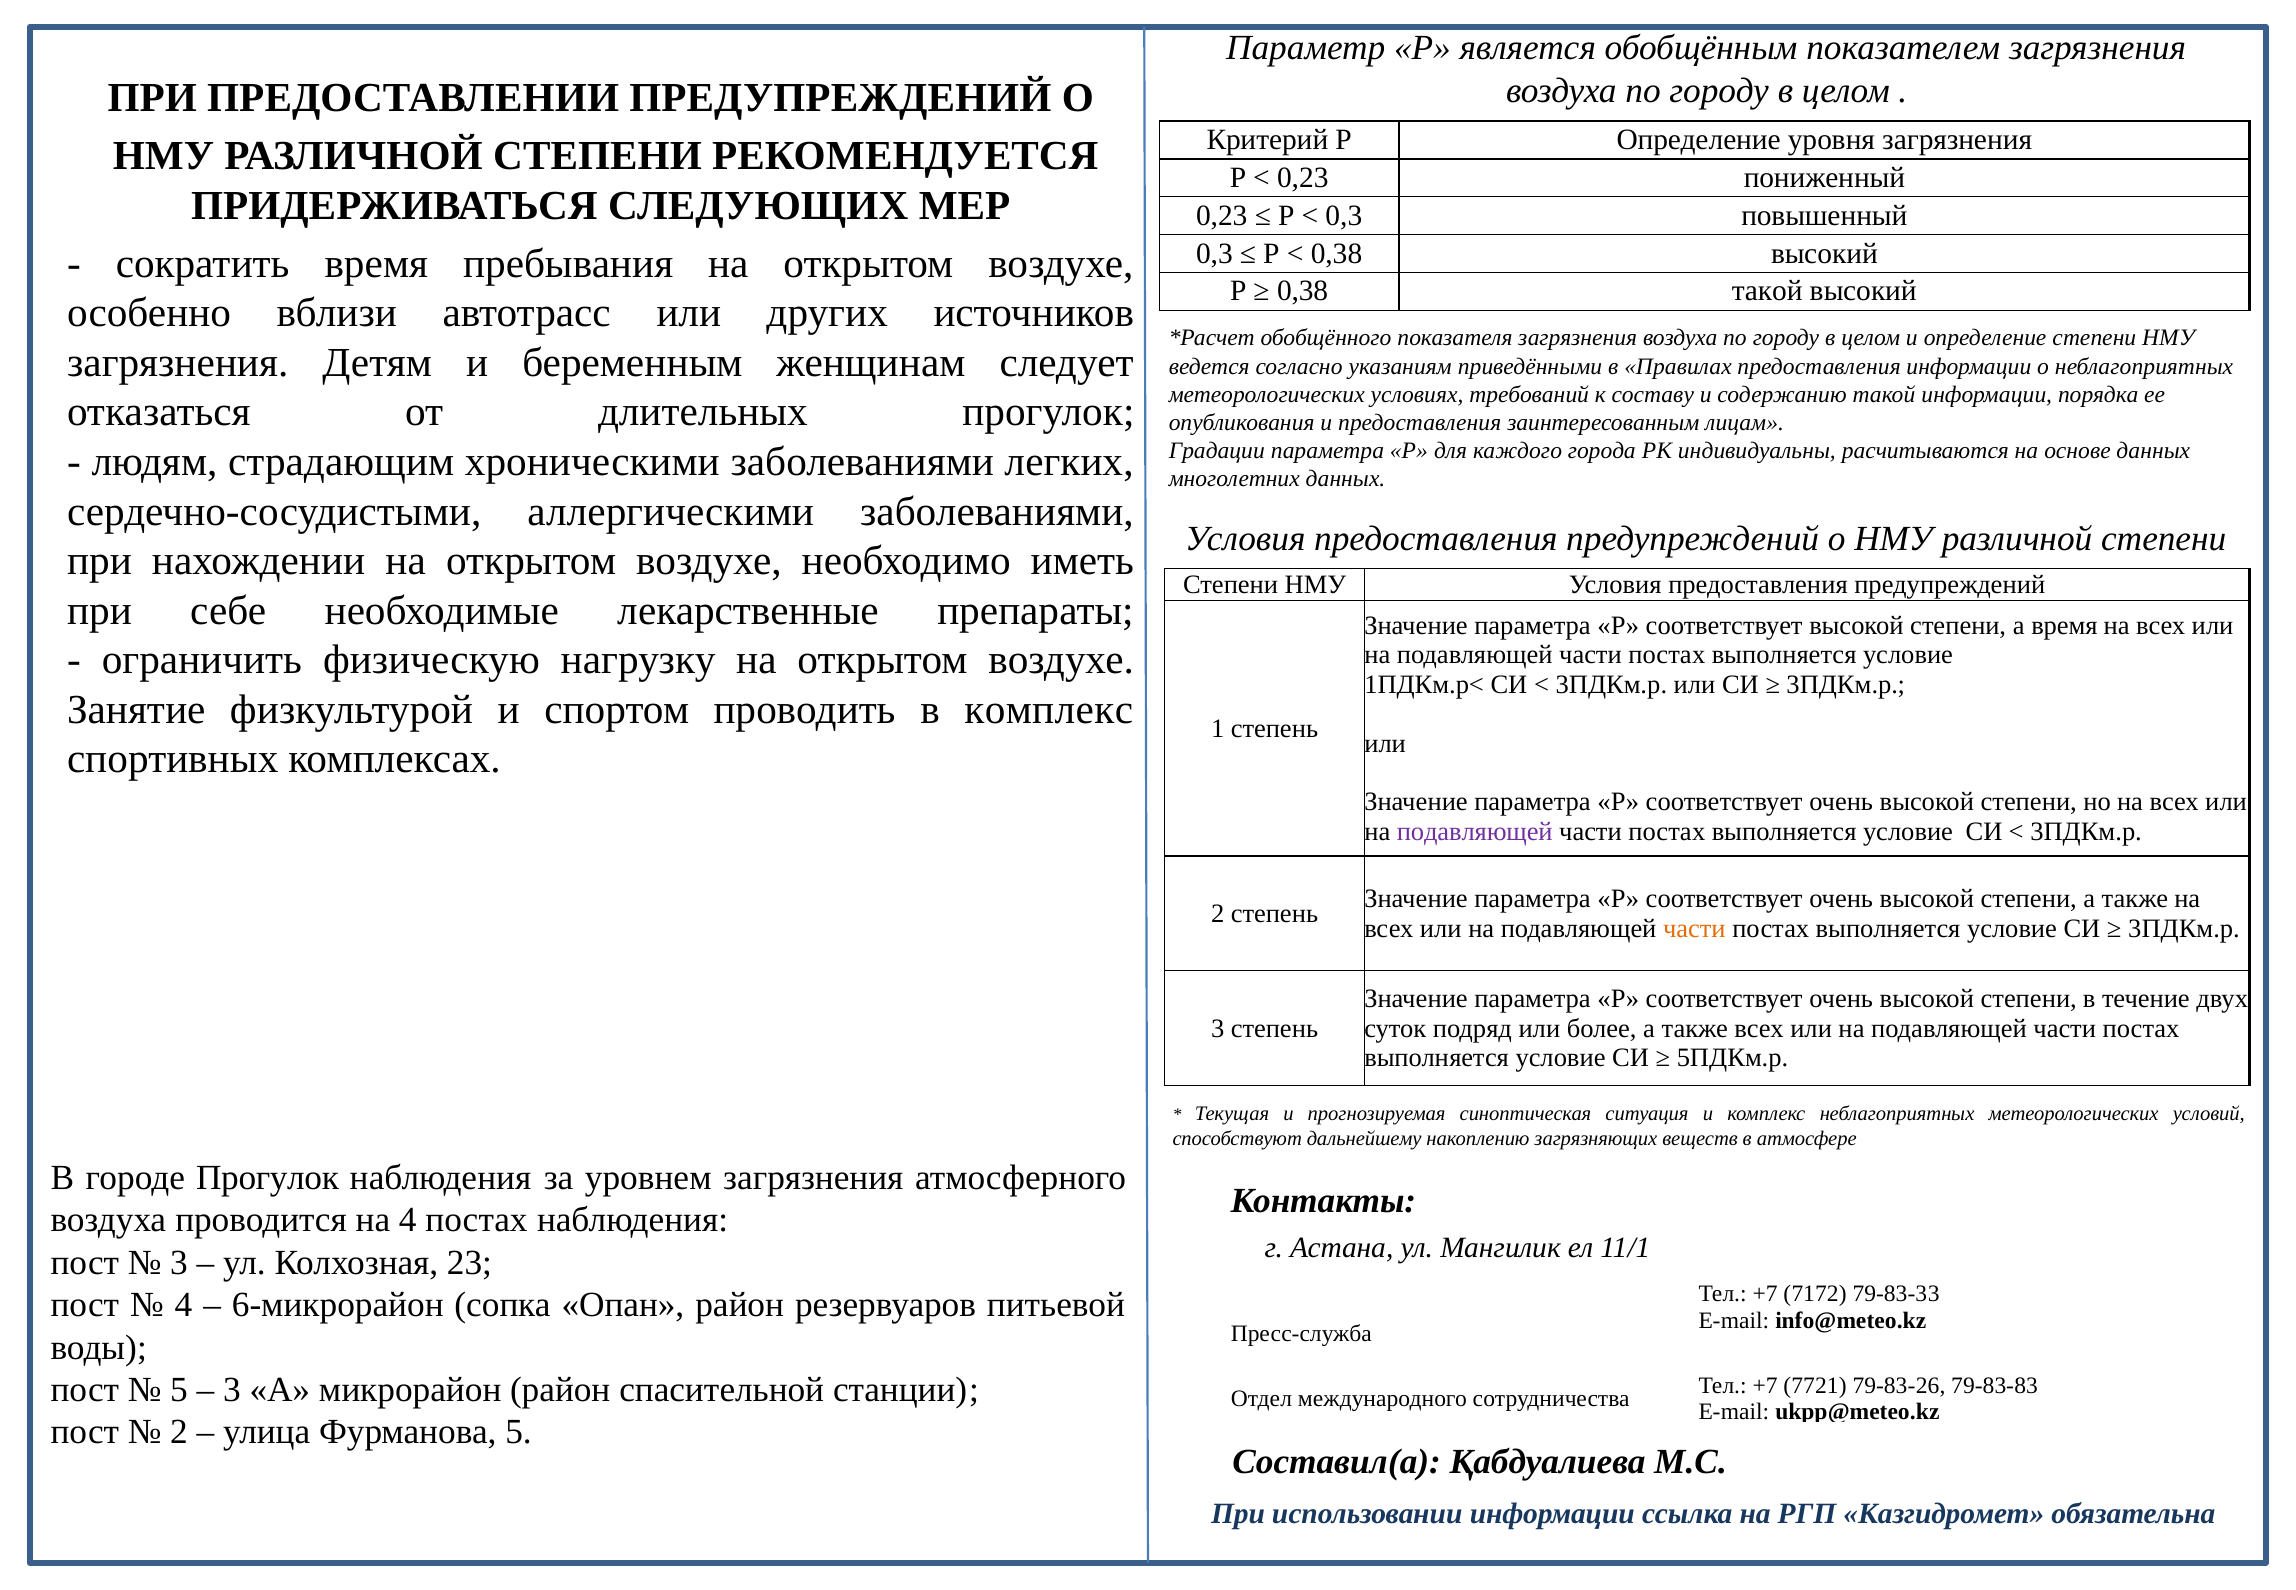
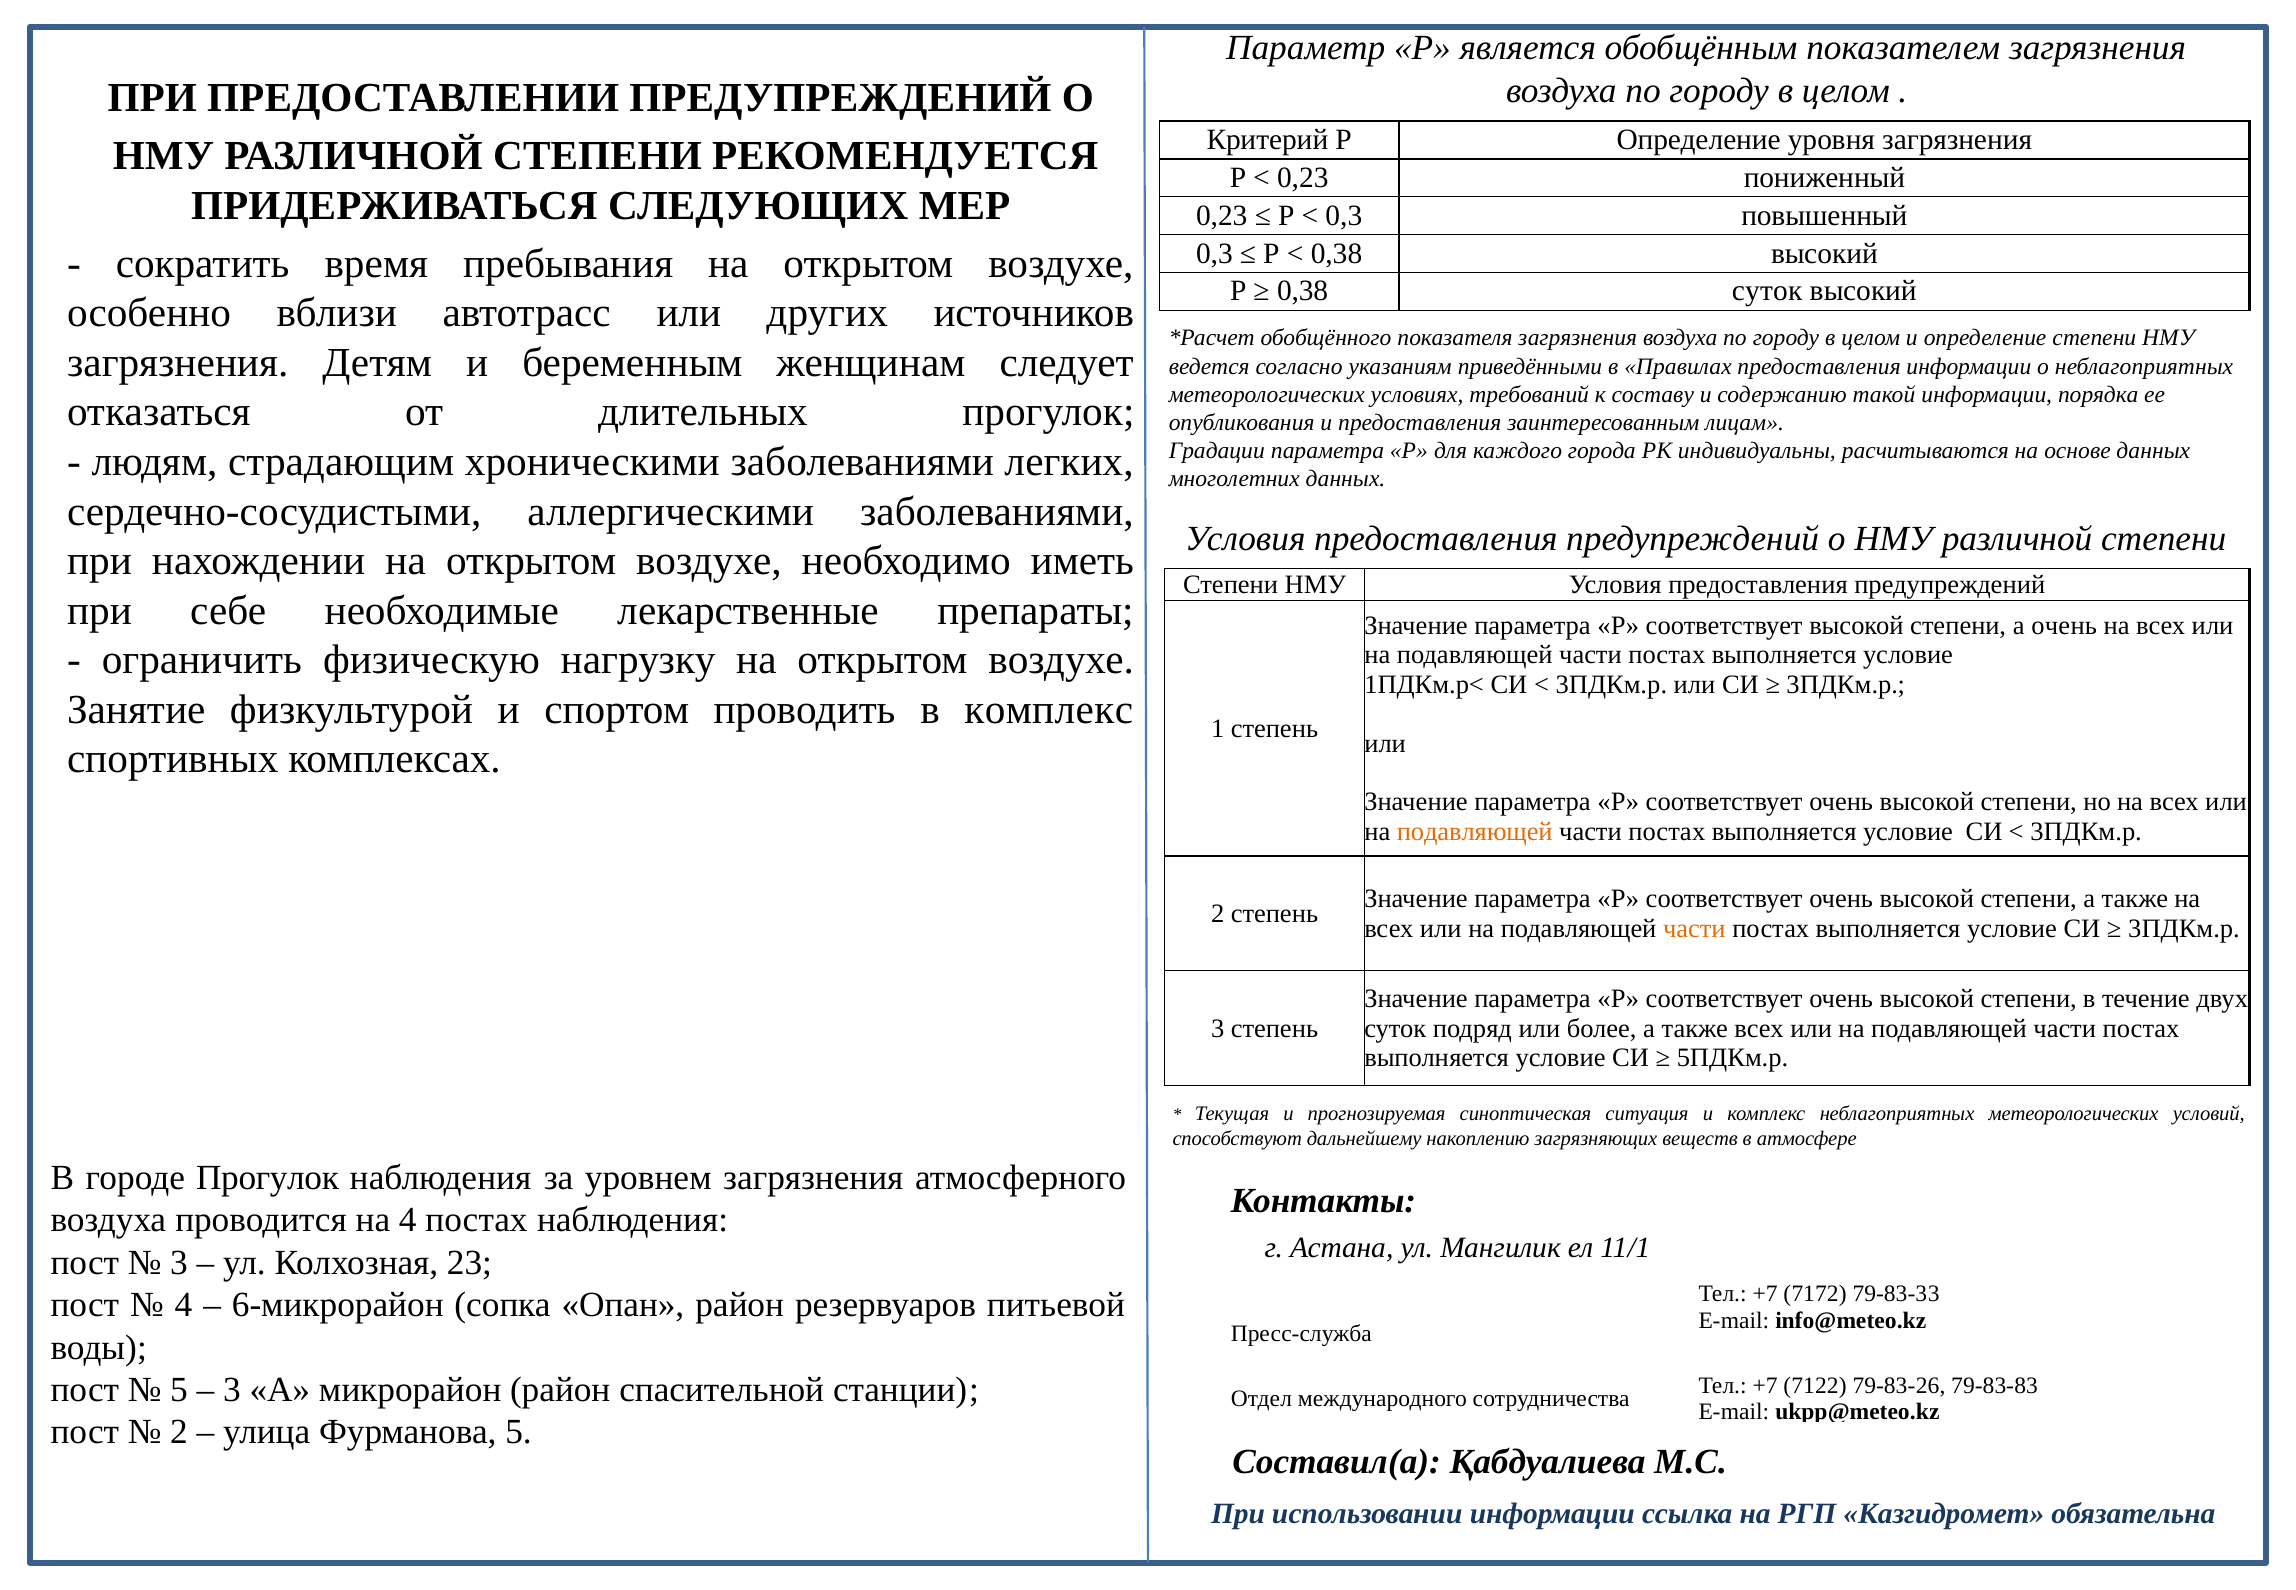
0,38 такой: такой -> суток
а время: время -> очень
подавляющей at (1475, 831) colour: purple -> orange
7721: 7721 -> 7122
